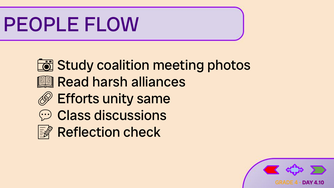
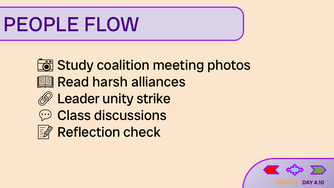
Efforts: Efforts -> Leader
same: same -> strike
